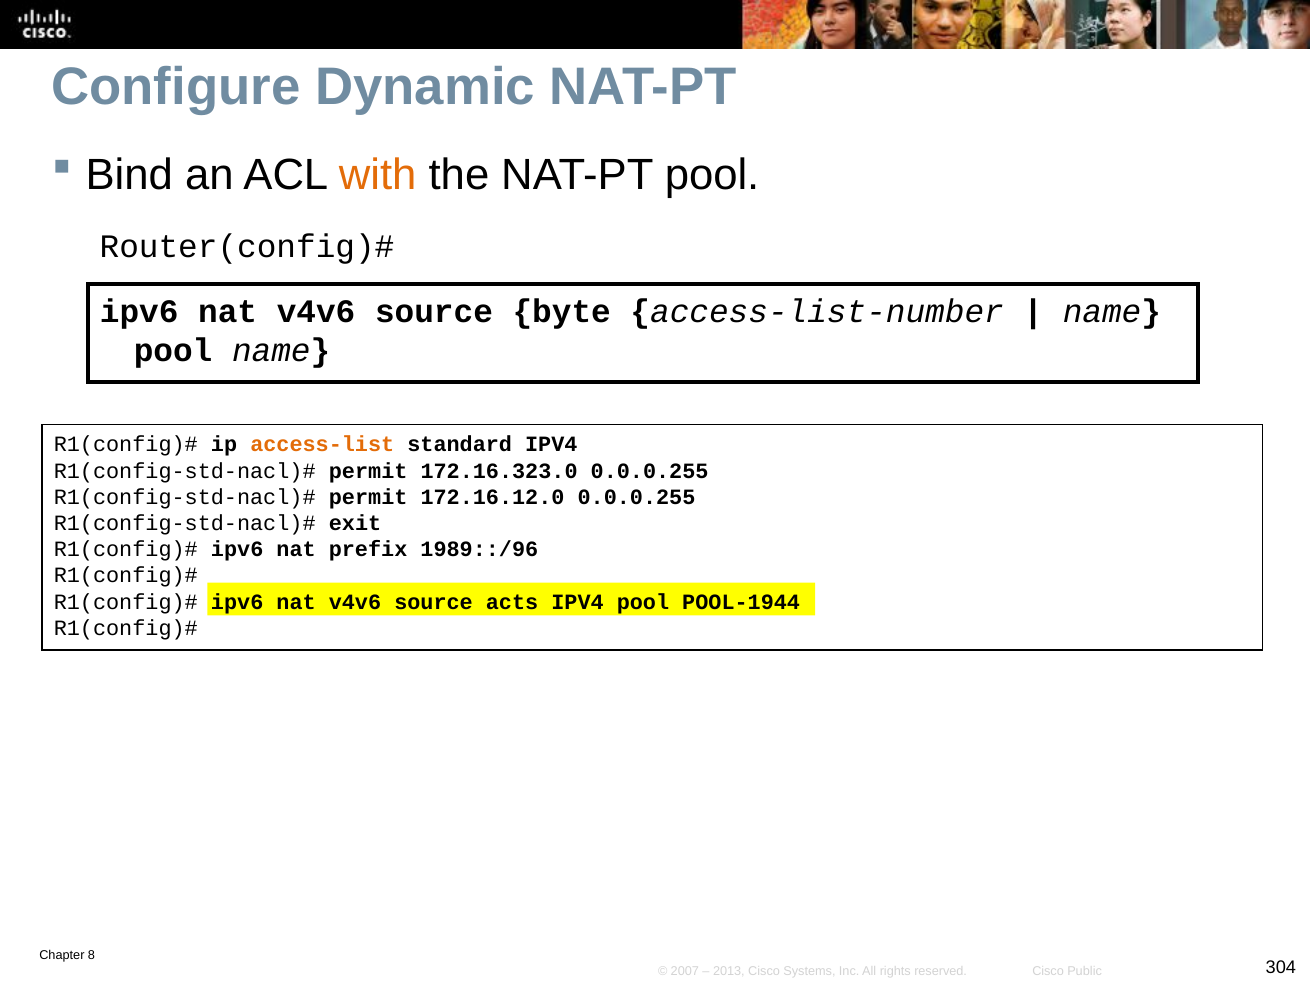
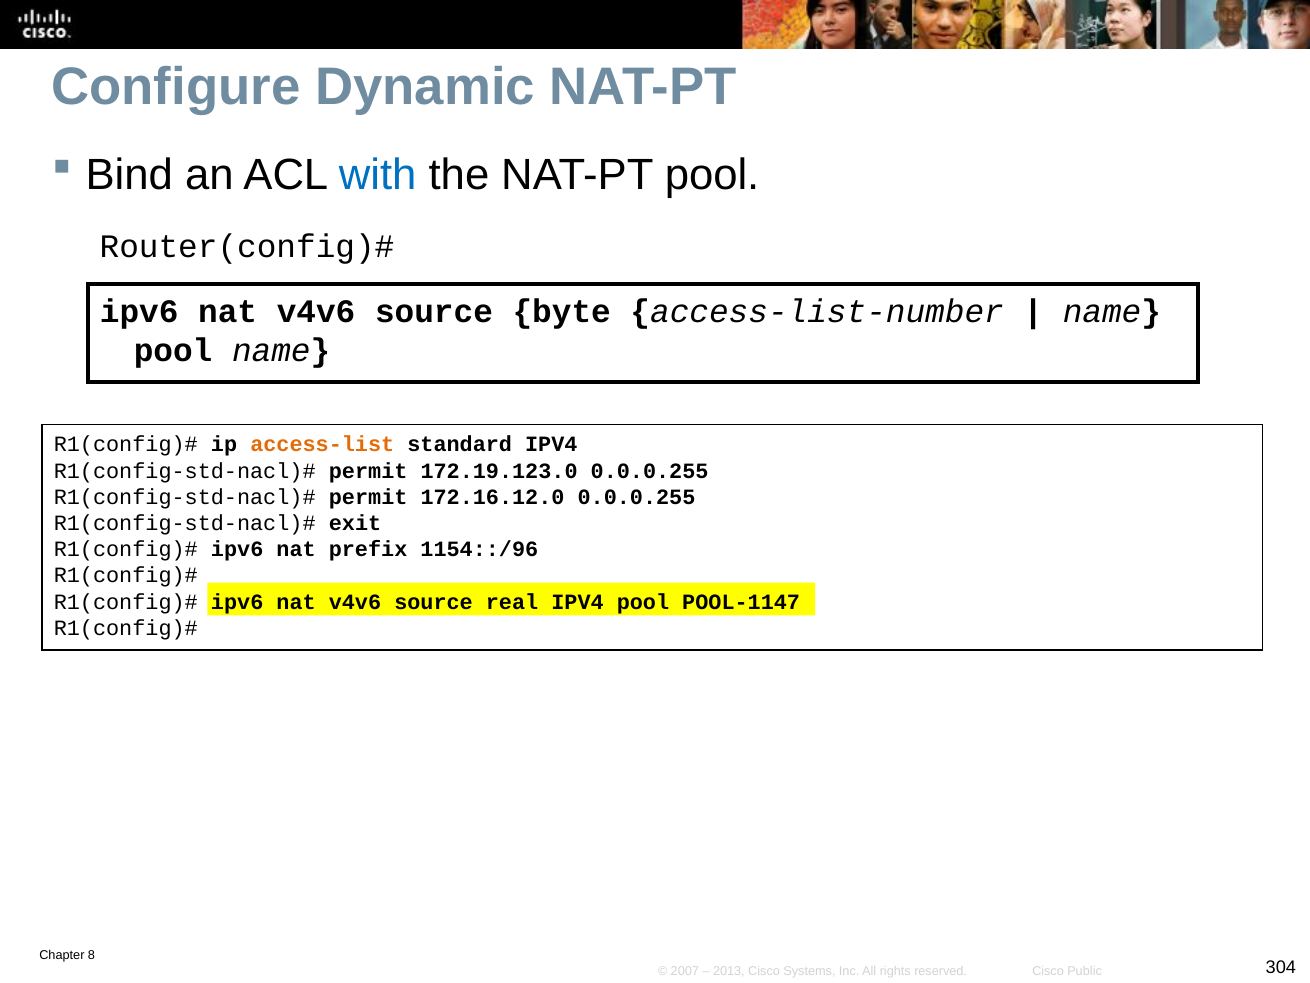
with colour: orange -> blue
172.16.323.0: 172.16.323.0 -> 172.19.123.0
1989::/96: 1989::/96 -> 1154::/96
acts: acts -> real
POOL-1944: POOL-1944 -> POOL-1147
